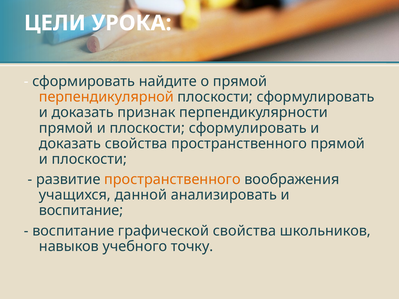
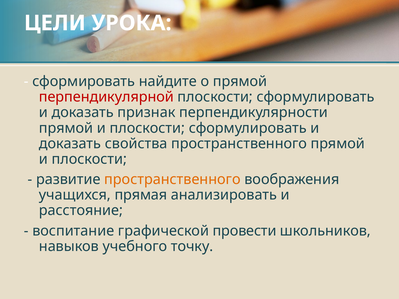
перпендикулярной colour: orange -> red
данной: данной -> прямая
воспитание at (81, 211): воспитание -> расстояние
графической свойства: свойства -> провести
